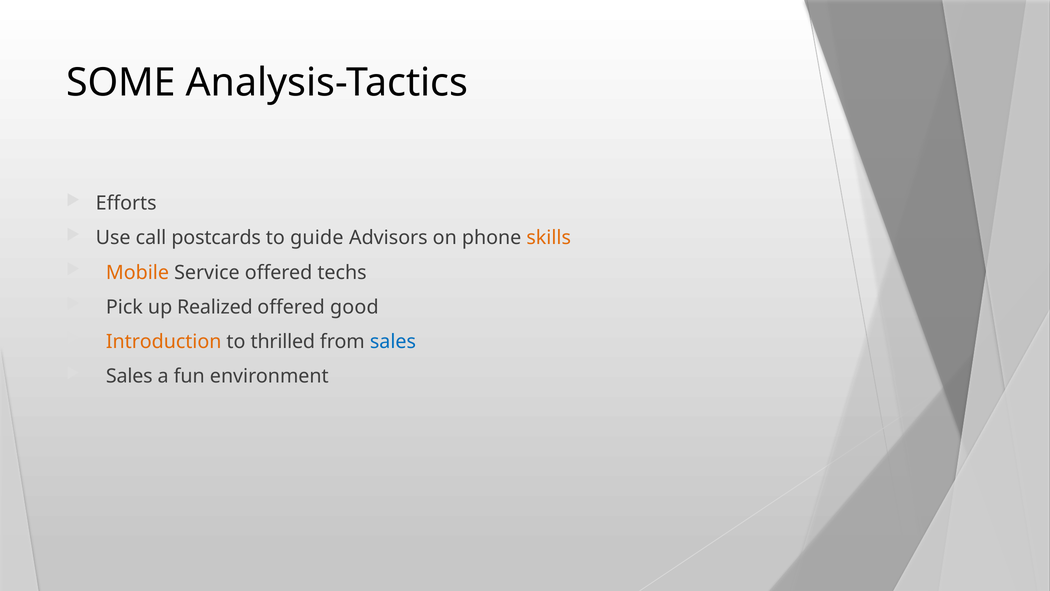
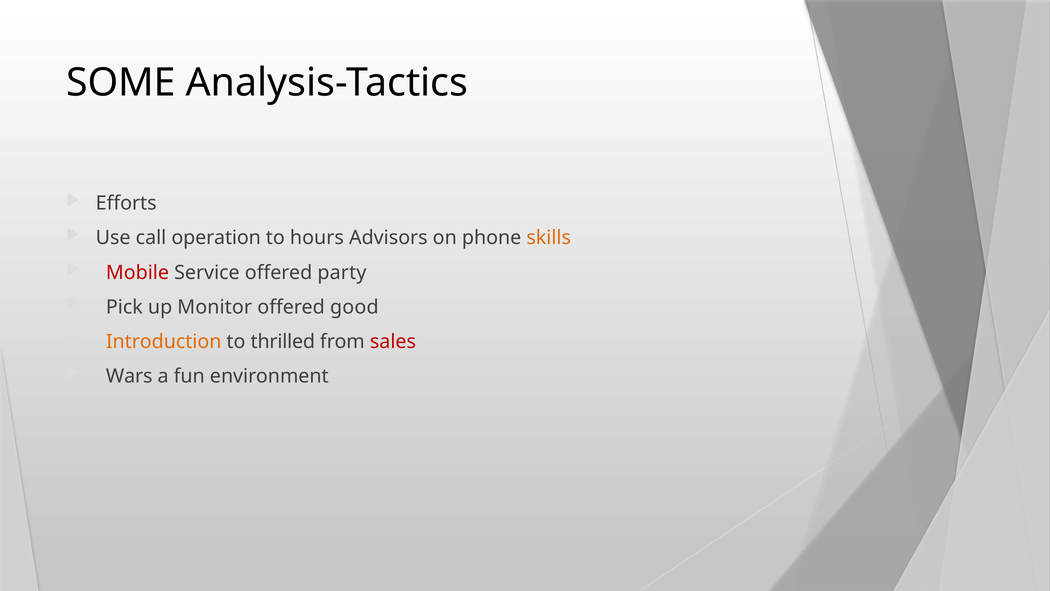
postcards: postcards -> operation
guide: guide -> hours
Mobile colour: orange -> red
techs: techs -> party
Realized: Realized -> Monitor
sales at (393, 341) colour: blue -> red
Sales at (129, 376): Sales -> Wars
